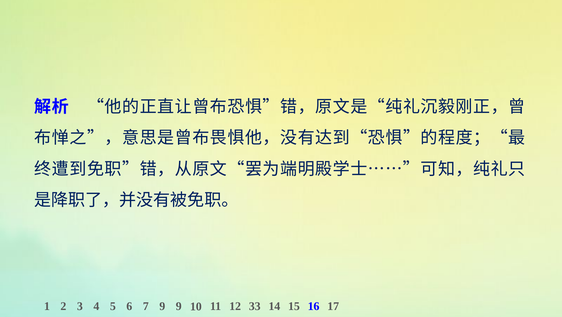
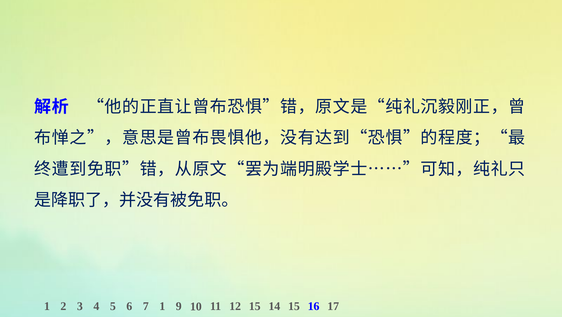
7 9: 9 -> 1
12 33: 33 -> 15
